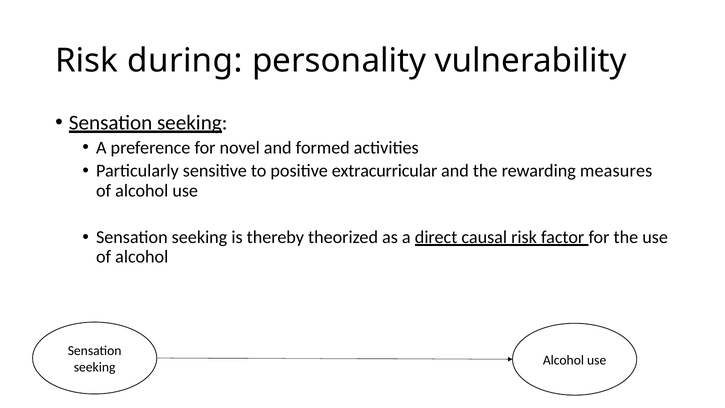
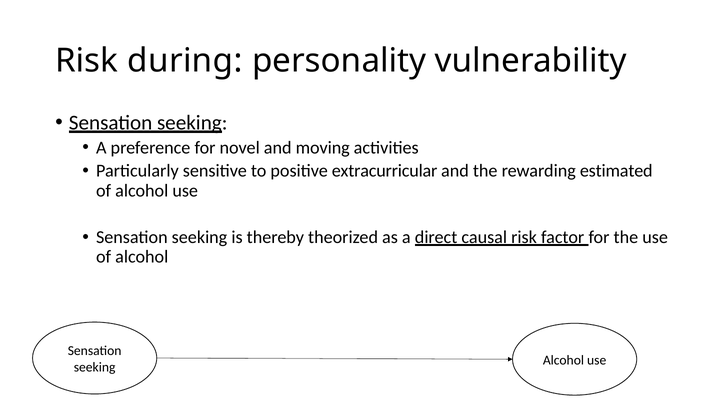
formed: formed -> moving
measures: measures -> estimated
